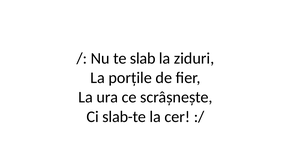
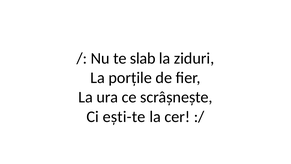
slab-te: slab-te -> ești-te
